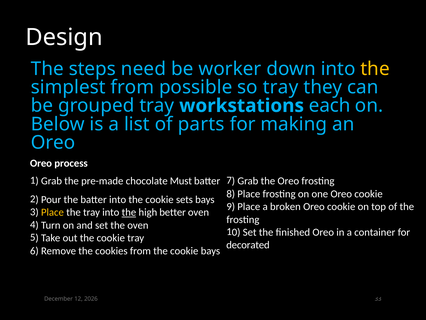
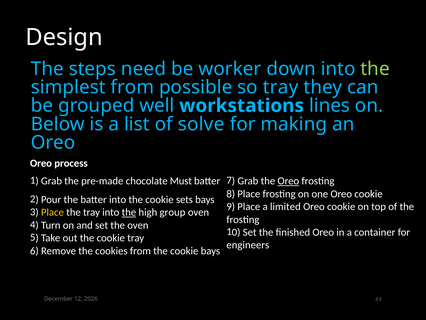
the at (375, 69) colour: yellow -> light green
grouped tray: tray -> well
each: each -> lines
parts: parts -> solve
Oreo at (288, 181) underline: none -> present
broken: broken -> limited
better: better -> group
decorated: decorated -> engineers
